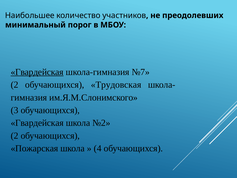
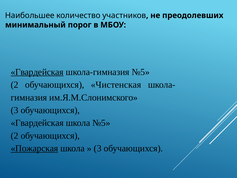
школа-гимназия №7: №7 -> №5
Трудовская: Трудовская -> Чистенская
школа №2: №2 -> №5
Пожарская underline: none -> present
4 at (98, 148): 4 -> 3
